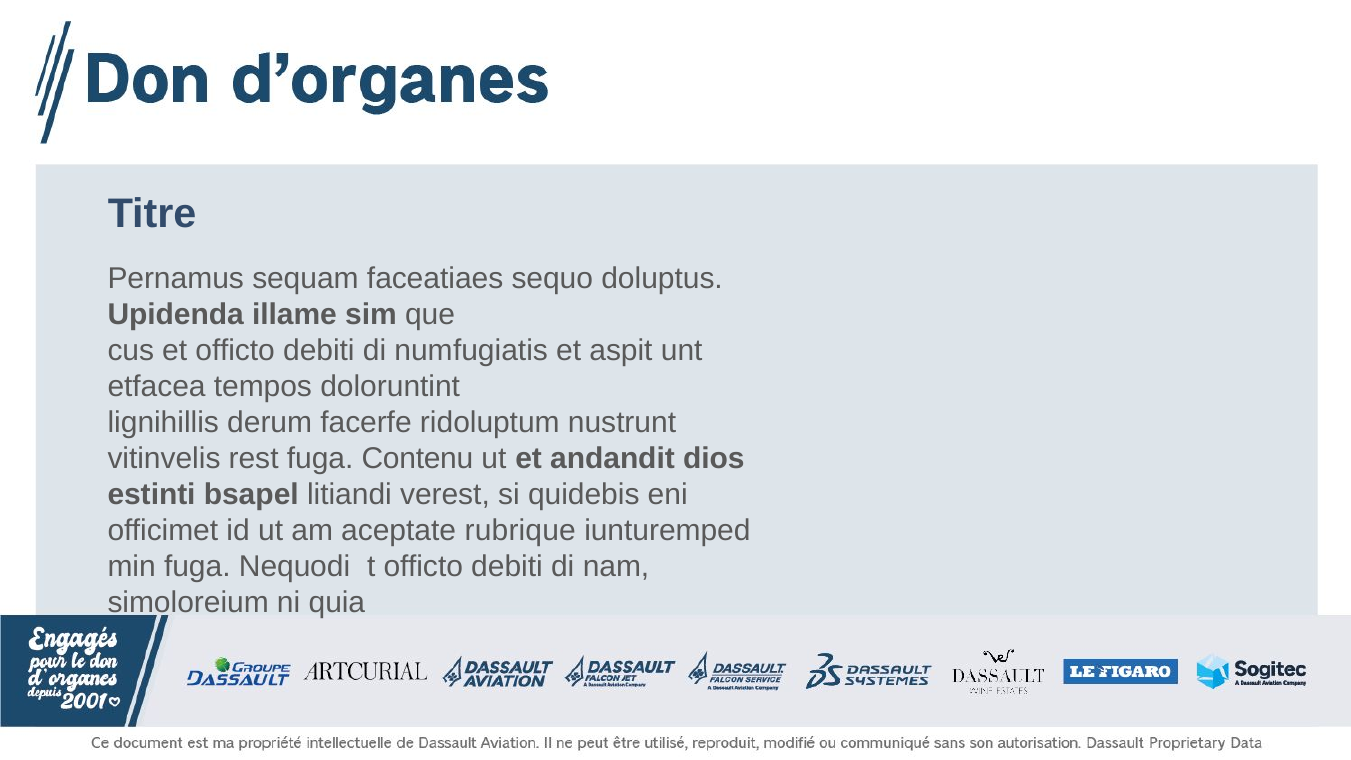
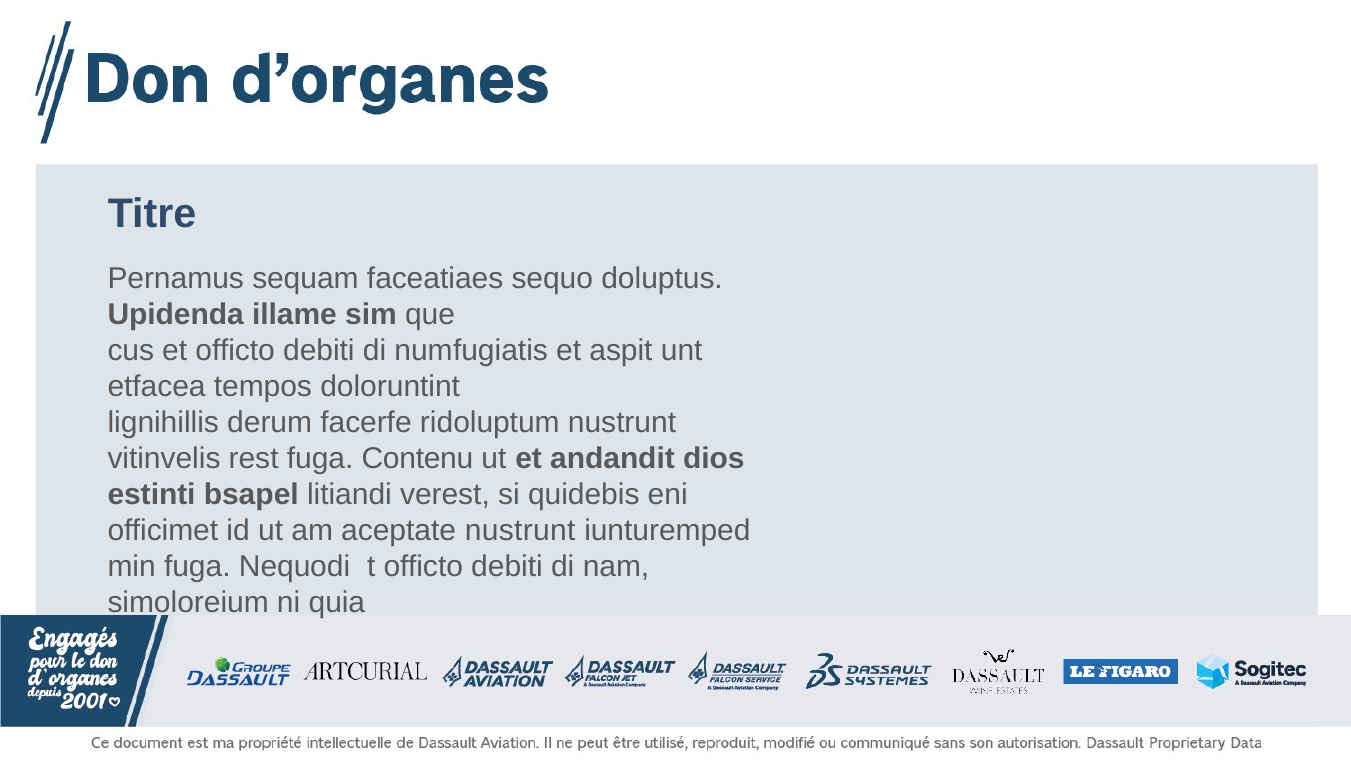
aceptate rubrique: rubrique -> nustrunt
